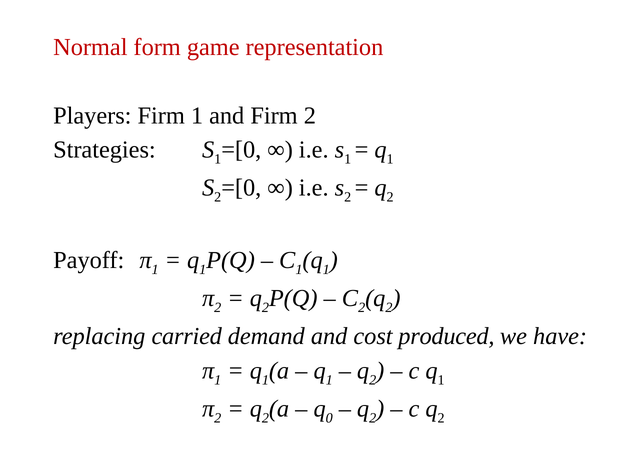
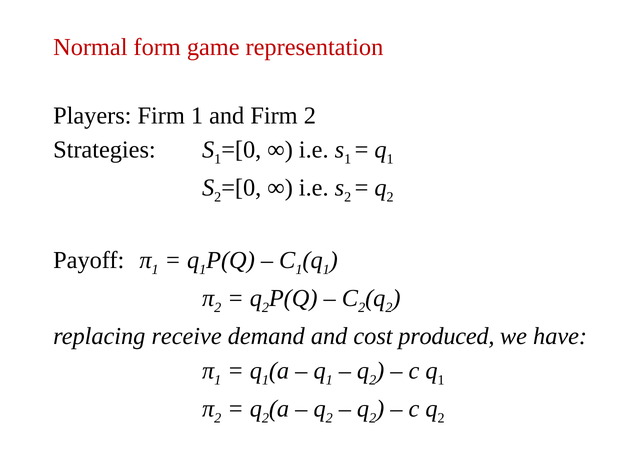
carried: carried -> receive
0 at (329, 418): 0 -> 2
